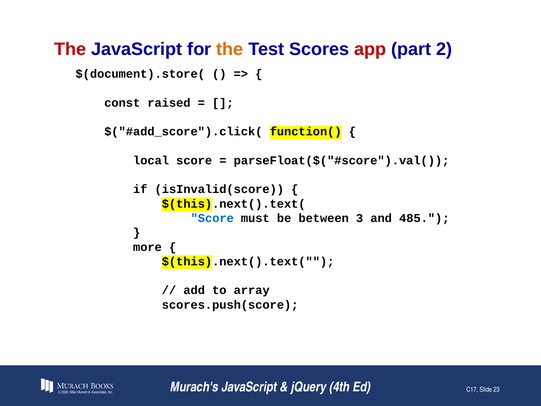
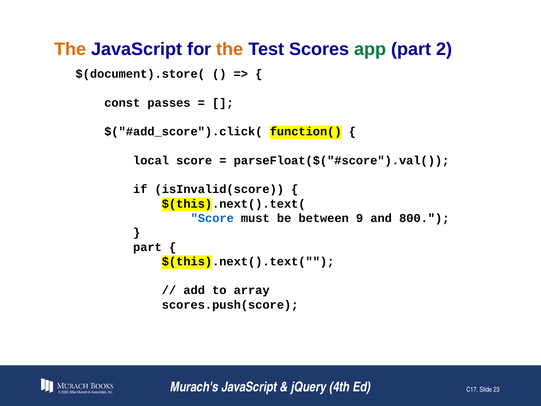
The at (70, 49) colour: red -> orange
app colour: red -> green
raised: raised -> passes
3: 3 -> 9
485: 485 -> 800
more at (147, 247): more -> part
